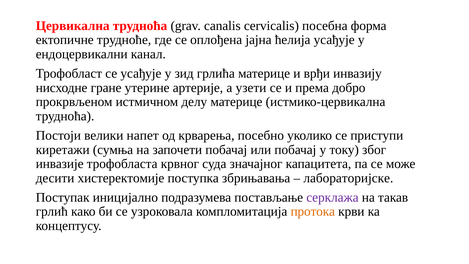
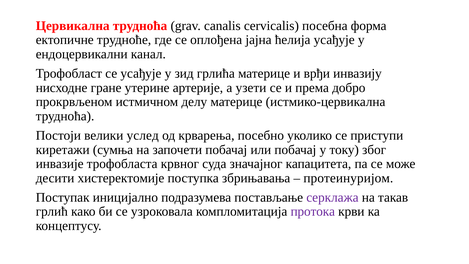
напет: напет -> услед
лабораторијске: лабораторијске -> протеинуријом
протока colour: orange -> purple
